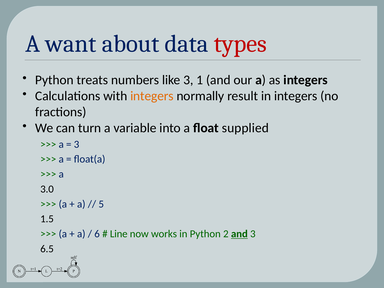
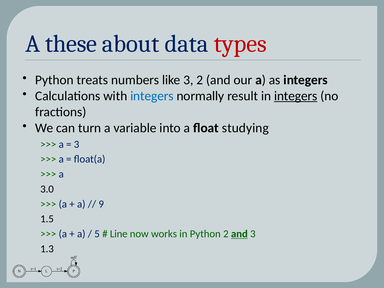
want: want -> these
3 1: 1 -> 2
integers at (152, 96) colour: orange -> blue
integers at (296, 96) underline: none -> present
supplied: supplied -> studying
5: 5 -> 9
6: 6 -> 5
6.5: 6.5 -> 1.3
